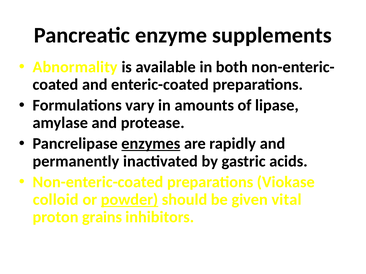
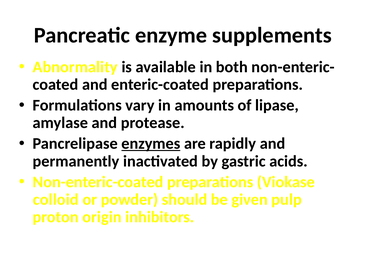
powder underline: present -> none
vital: vital -> pulp
grains: grains -> origin
